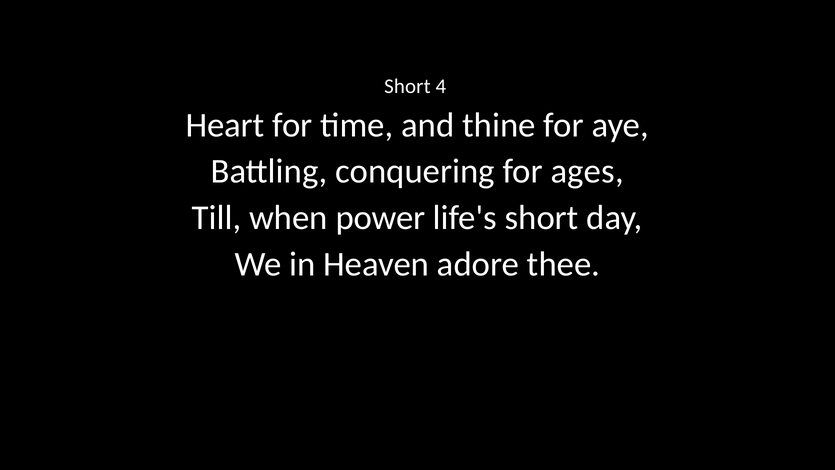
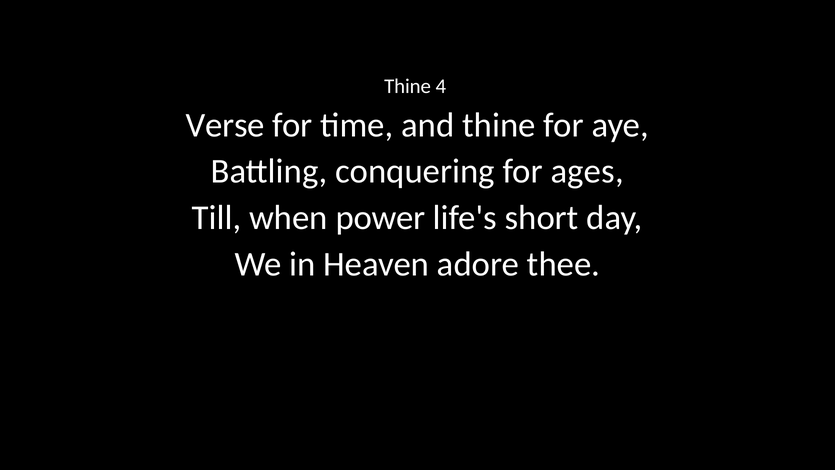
Short at (407, 86): Short -> Thine
Heart: Heart -> Verse
